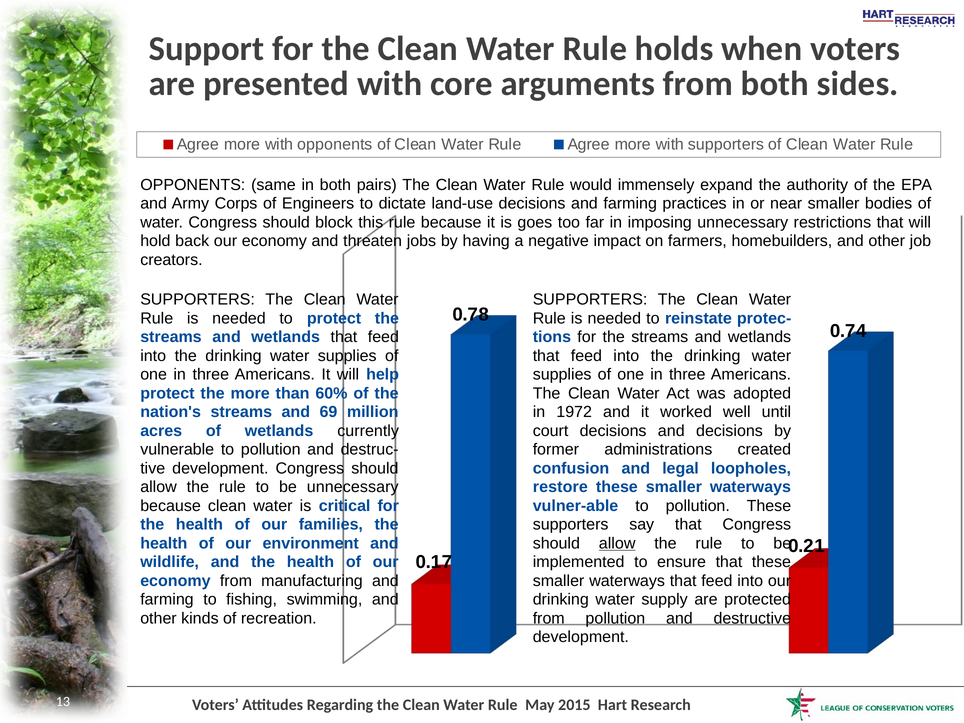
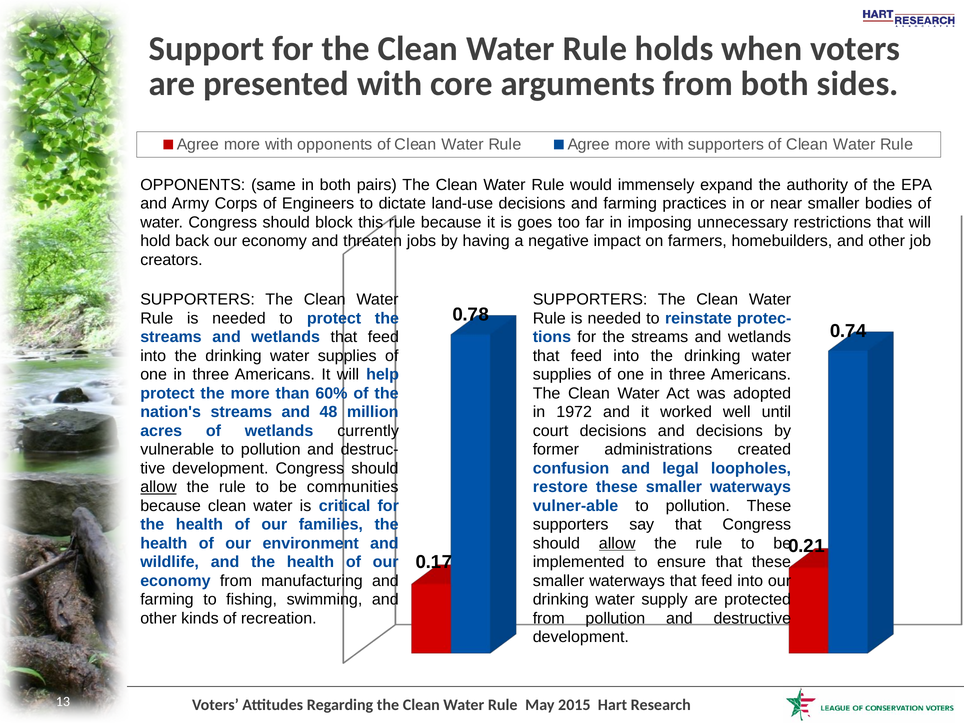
69: 69 -> 48
allow at (159, 487) underline: none -> present
be unnecessary: unnecessary -> communities
